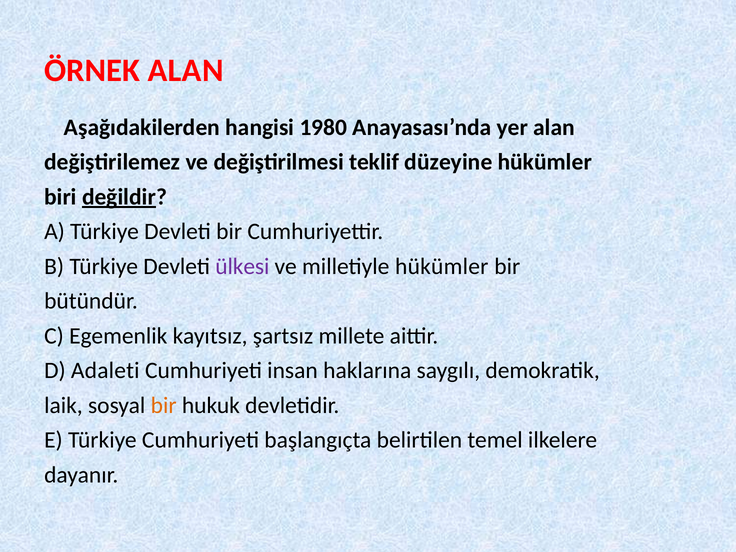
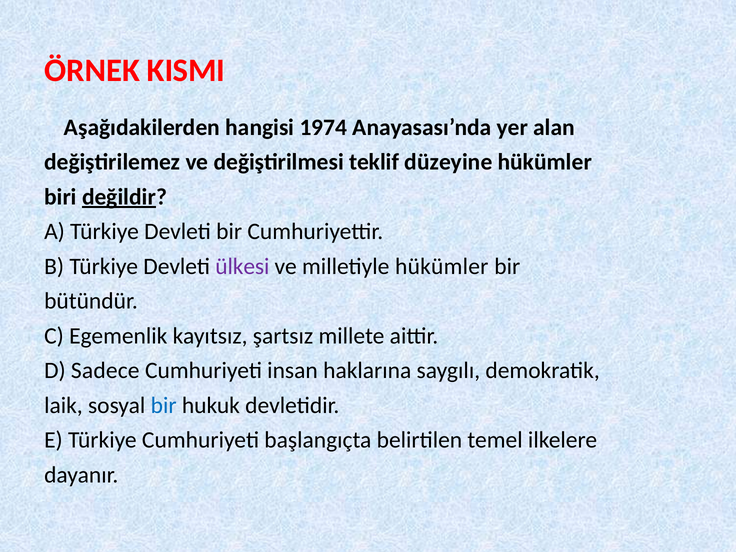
ÖRNEK ALAN: ALAN -> KISMI
1980: 1980 -> 1974
Adaleti: Adaleti -> Sadece
bir at (164, 405) colour: orange -> blue
